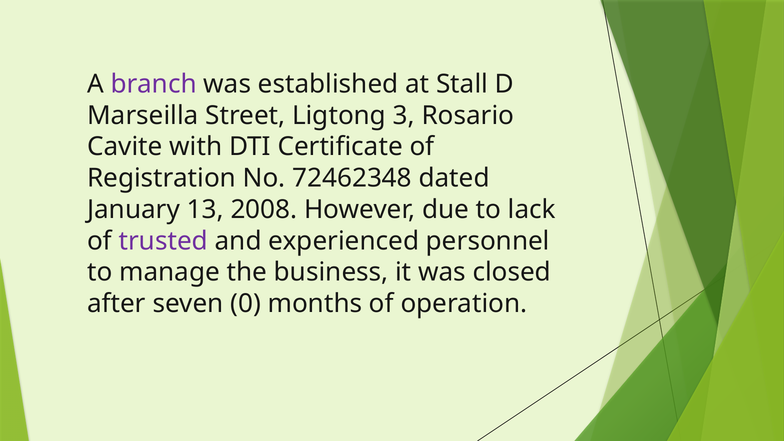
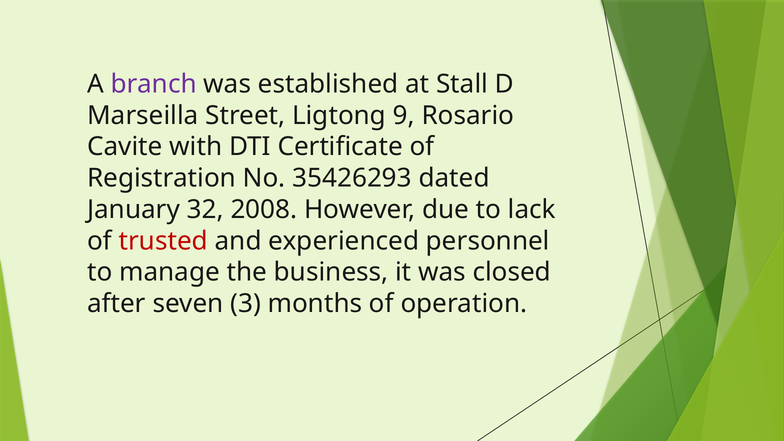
3: 3 -> 9
72462348: 72462348 -> 35426293
13: 13 -> 32
trusted colour: purple -> red
0: 0 -> 3
